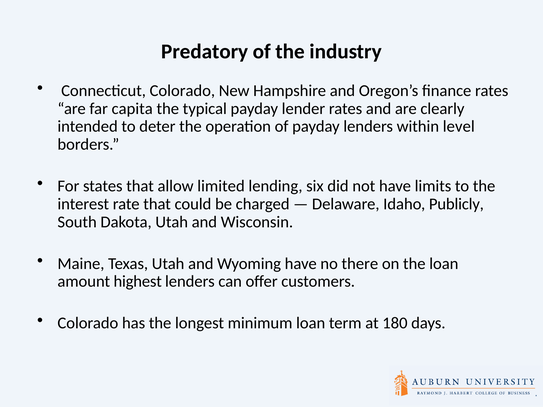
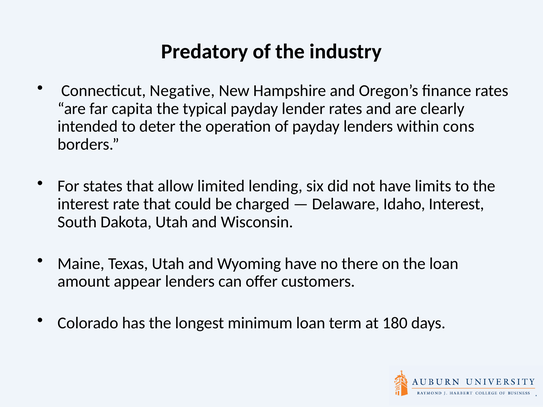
Connecticut Colorado: Colorado -> Negative
level: level -> cons
Idaho Publicly: Publicly -> Interest
highest: highest -> appear
